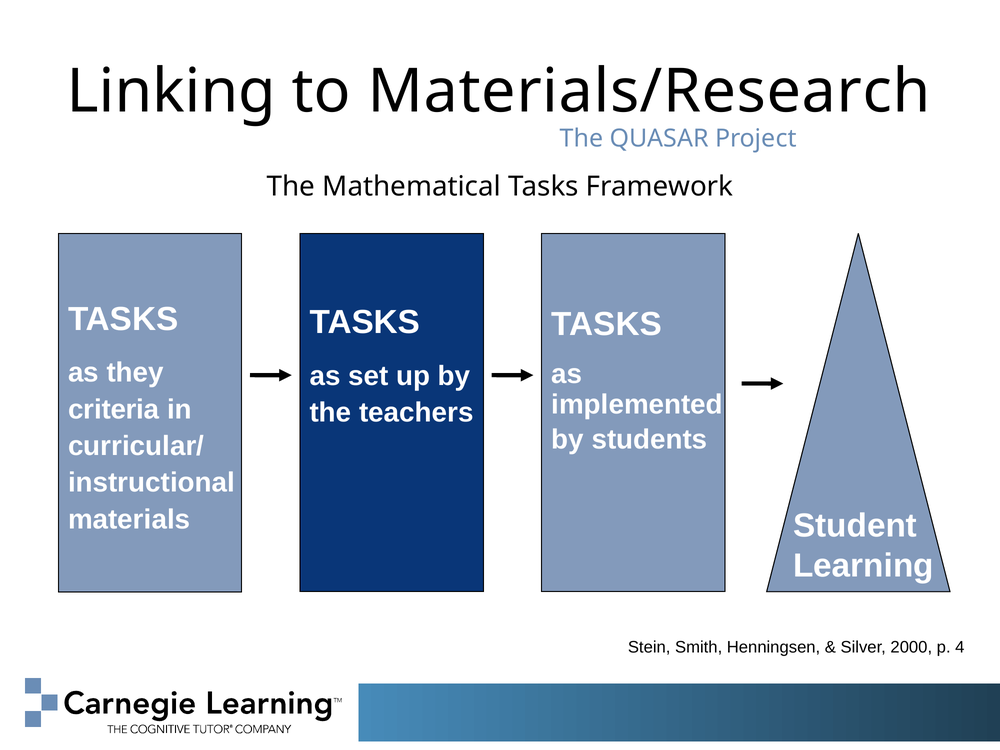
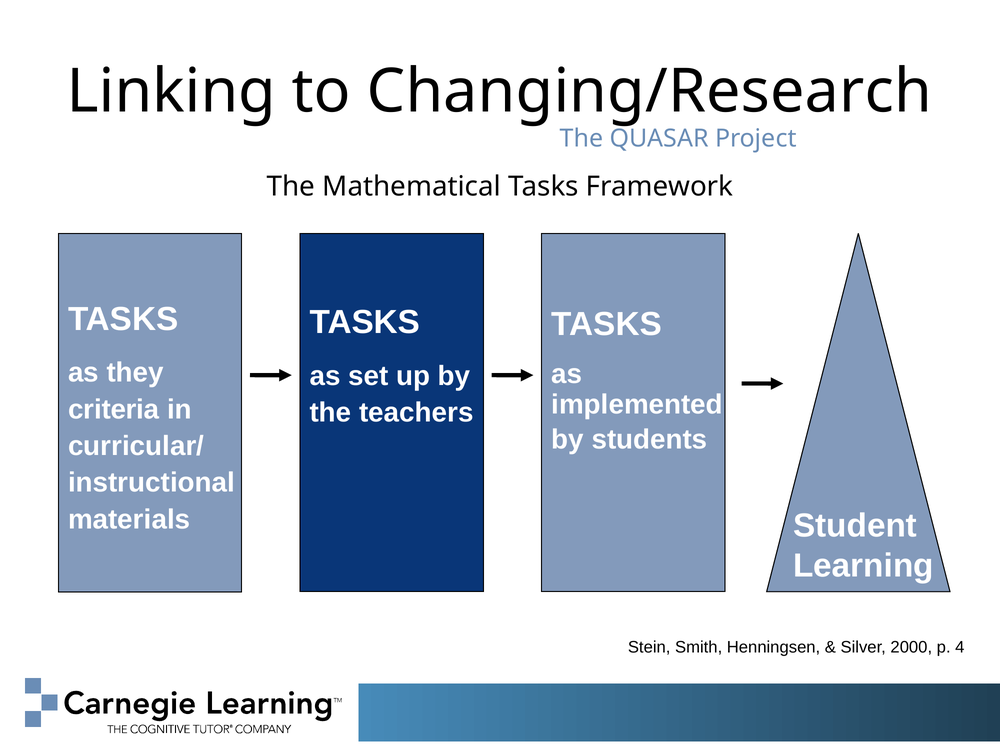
Materials/Research: Materials/Research -> Changing/Research
